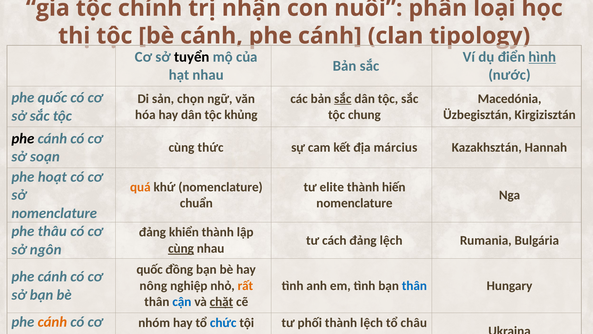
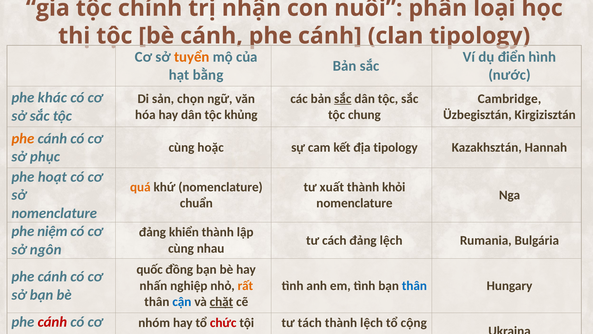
tuyển colour: black -> orange
hình underline: present -> none
hạt nhau: nhau -> bằng
phe quốc: quốc -> khác
Macedónia: Macedónia -> Cambridge
phe at (23, 138) colour: black -> orange
thức: thức -> hoặc
địa március: március -> tipology
soạn: soạn -> phục
elite: elite -> xuất
hiến: hiến -> khỏi
thâu: thâu -> niệm
cùng at (181, 248) underline: present -> none
nông: nông -> nhấn
cánh at (52, 322) colour: orange -> red
chức colour: blue -> red
phối: phối -> tách
châu: châu -> cộng
